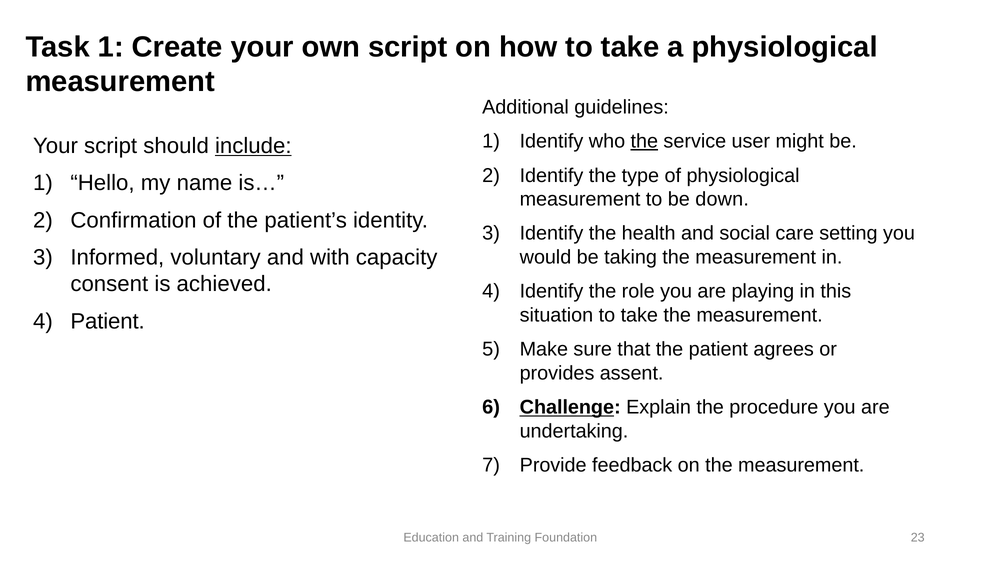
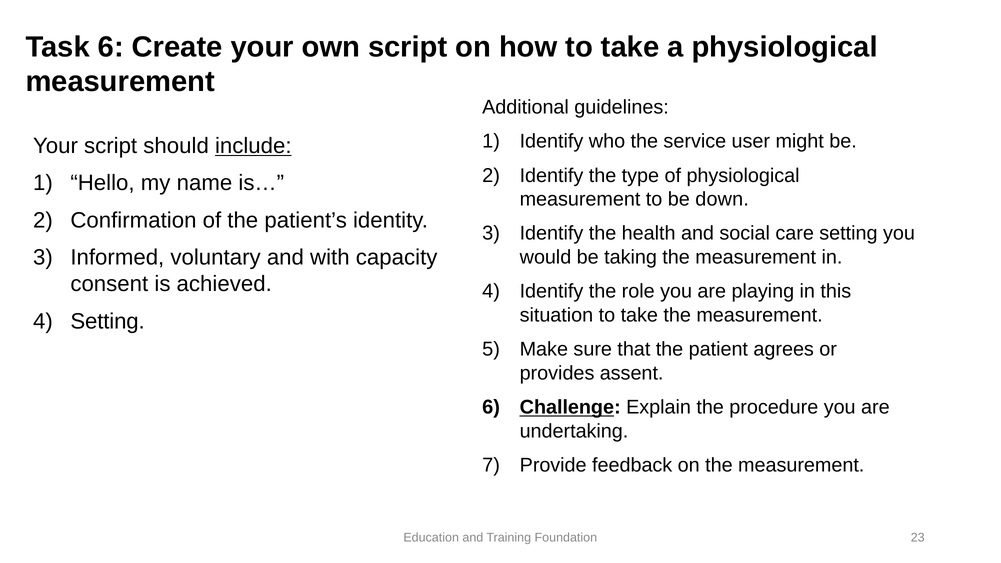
Task 1: 1 -> 6
the at (644, 141) underline: present -> none
4 Patient: Patient -> Setting
